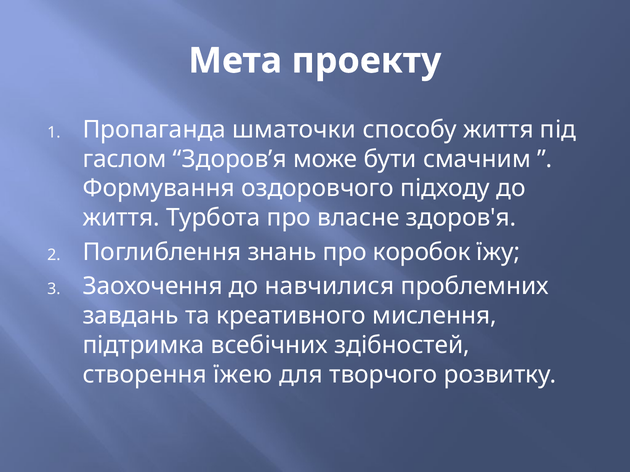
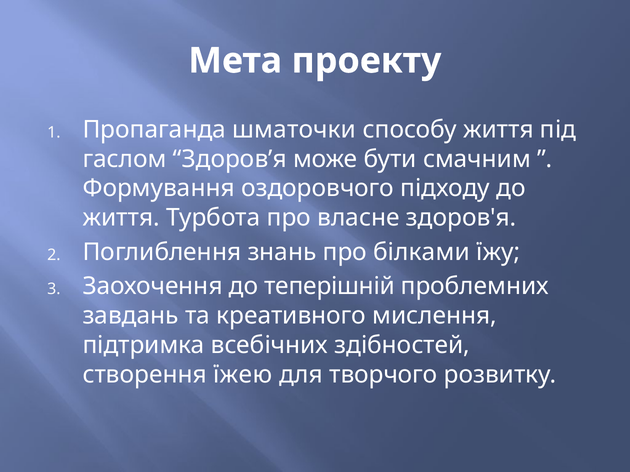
коробок: коробок -> білками
навчилися: навчилися -> теперішній
